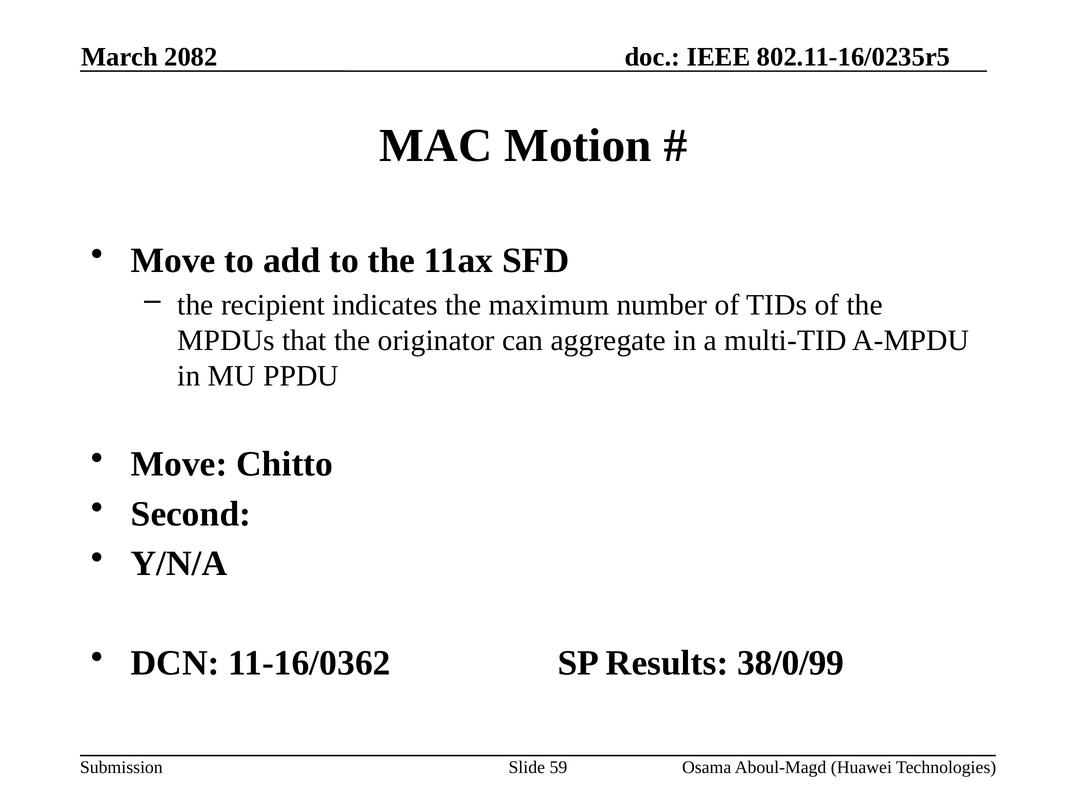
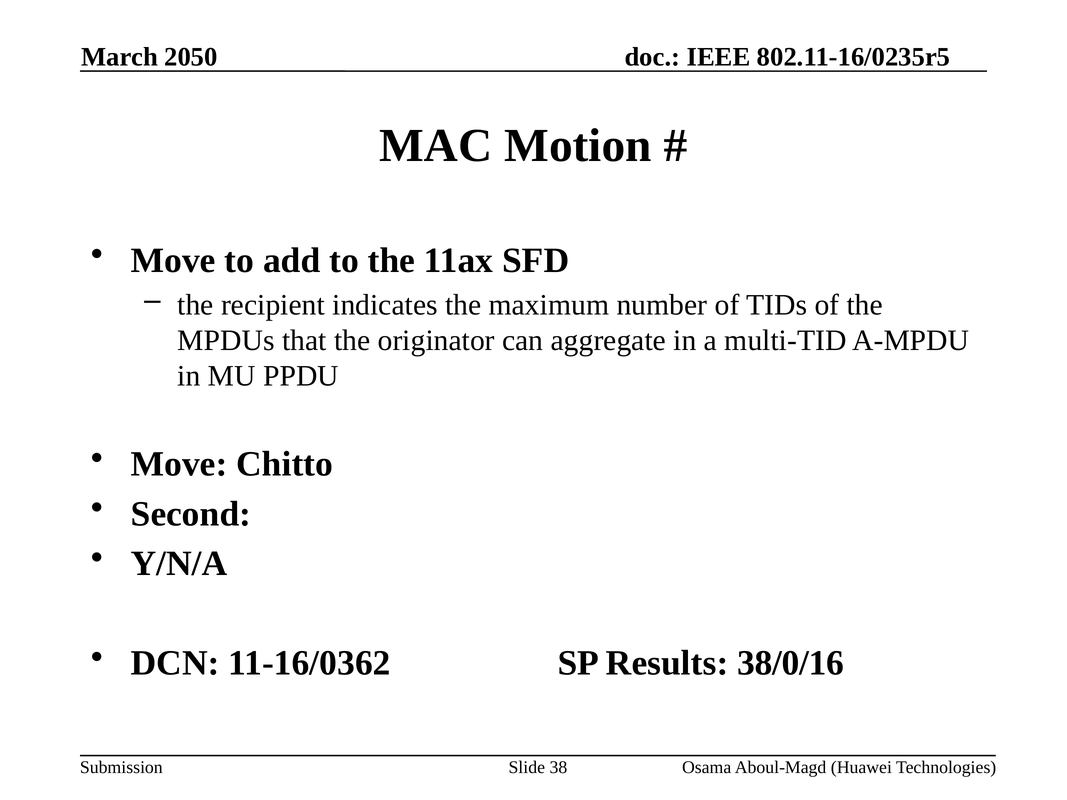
2082: 2082 -> 2050
38/0/99: 38/0/99 -> 38/0/16
59: 59 -> 38
